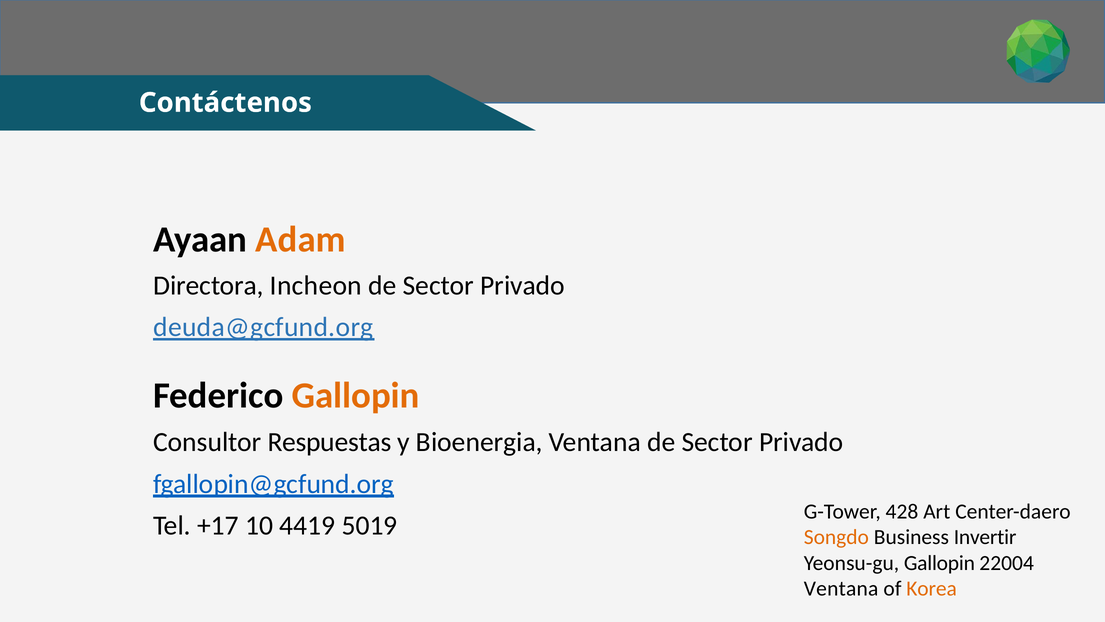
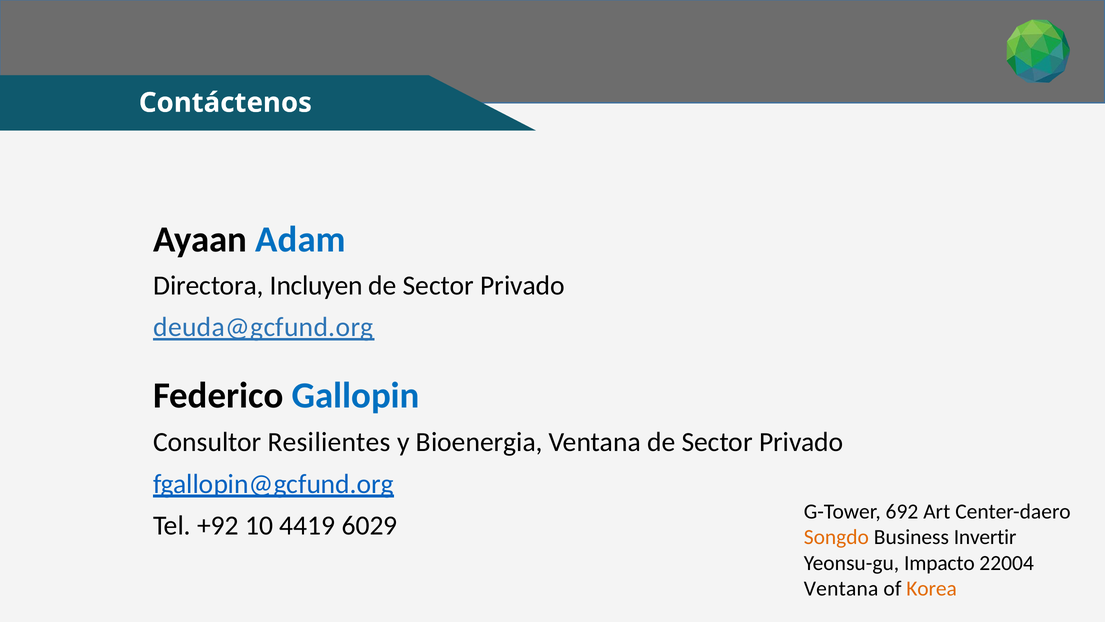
Adam colour: orange -> blue
Incheon: Incheon -> Incluyen
Gallopin at (356, 395) colour: orange -> blue
Respuestas: Respuestas -> Resilientes
428: 428 -> 692
+17: +17 -> +92
5019: 5019 -> 6029
Yeonsu-gu Gallopin: Gallopin -> Impacto
